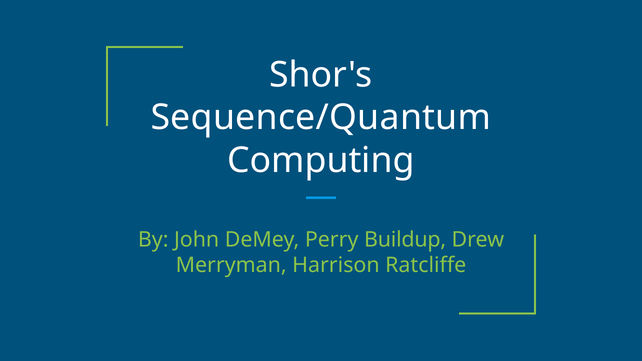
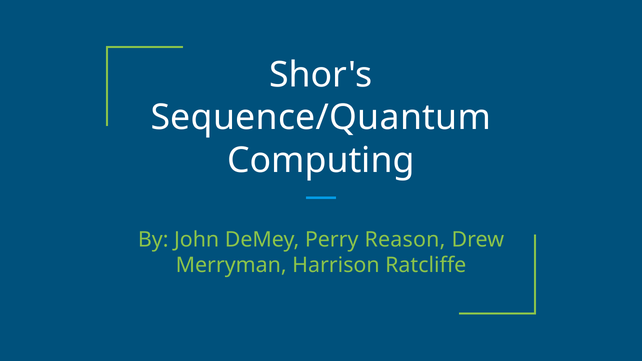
Buildup: Buildup -> Reason
